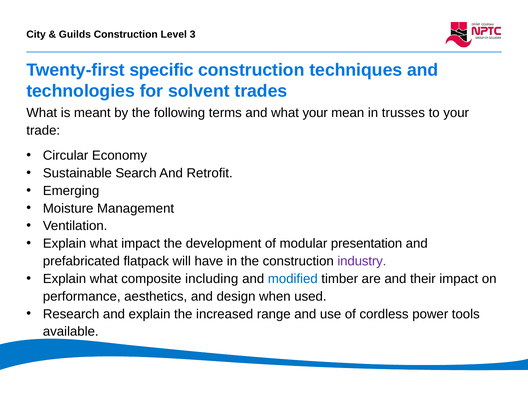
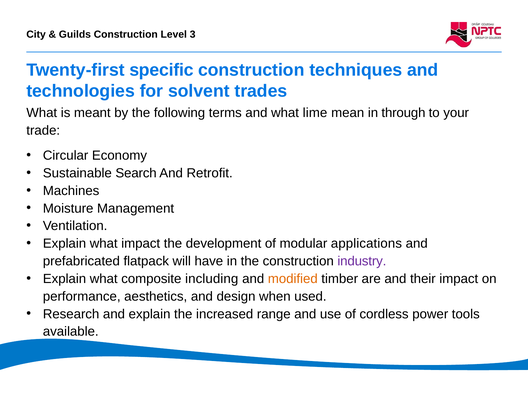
what your: your -> lime
trusses: trusses -> through
Emerging: Emerging -> Machines
presentation: presentation -> applications
modified colour: blue -> orange
